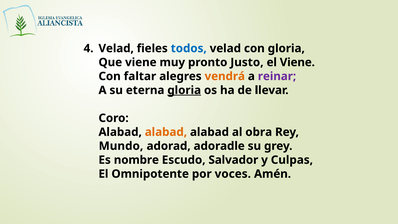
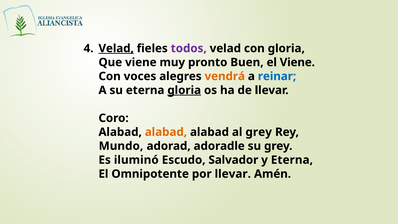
Velad at (116, 48) underline: none -> present
todos colour: blue -> purple
Justo: Justo -> Buen
faltar: faltar -> voces
reinar colour: purple -> blue
al obra: obra -> grey
nombre: nombre -> iluminó
y Culpas: Culpas -> Eterna
por voces: voces -> llevar
